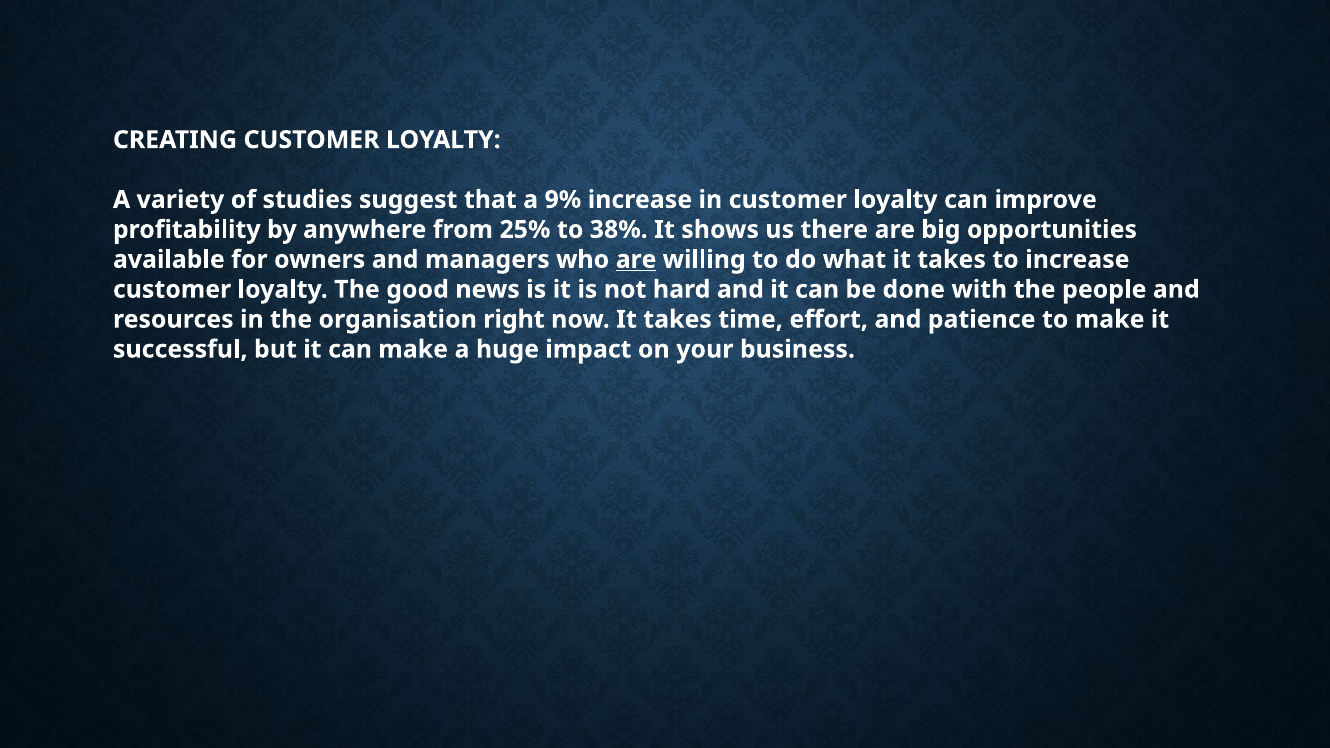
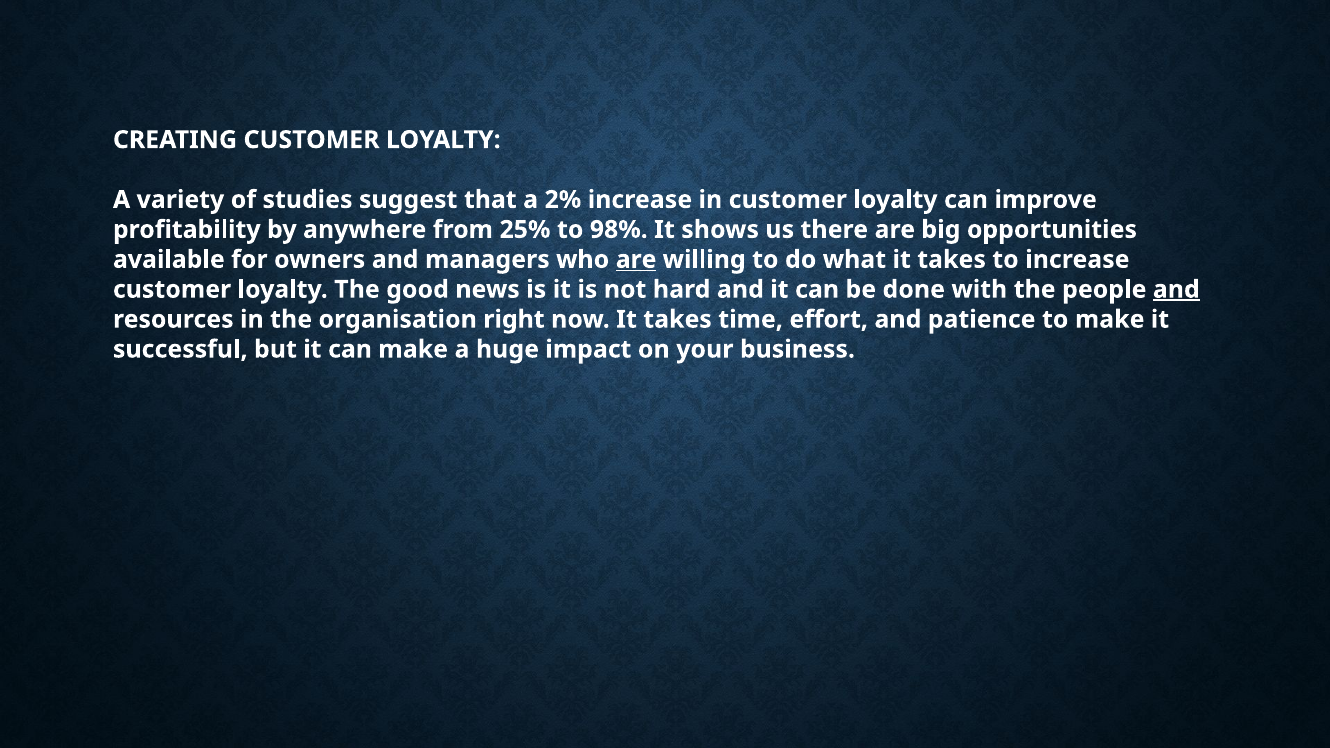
9%: 9% -> 2%
38%: 38% -> 98%
and at (1176, 290) underline: none -> present
